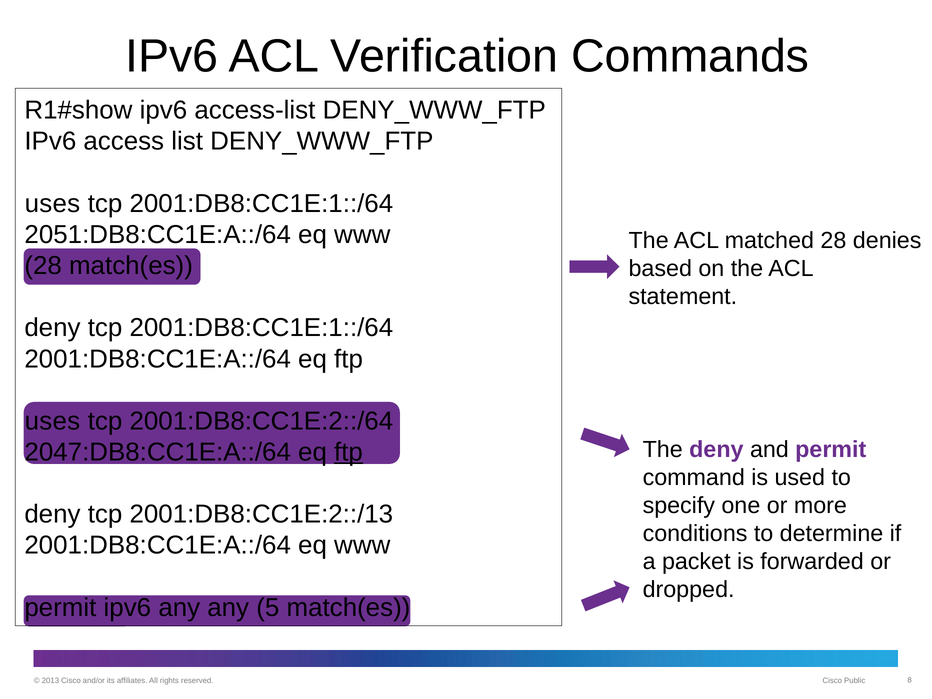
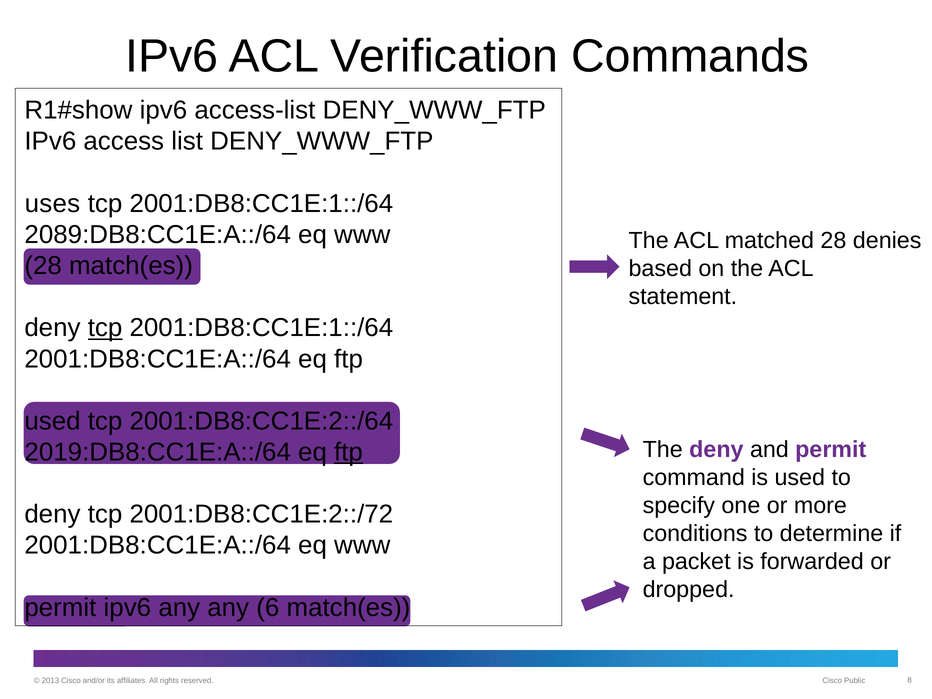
2051:DB8:CC1E:A::/64: 2051:DB8:CC1E:A::/64 -> 2089:DB8:CC1E:A::/64
tcp at (105, 328) underline: none -> present
uses at (52, 421): uses -> used
2047:DB8:CC1E:A::/64: 2047:DB8:CC1E:A::/64 -> 2019:DB8:CC1E:A::/64
2001:DB8:CC1E:2::/13: 2001:DB8:CC1E:2::/13 -> 2001:DB8:CC1E:2::/72
5: 5 -> 6
